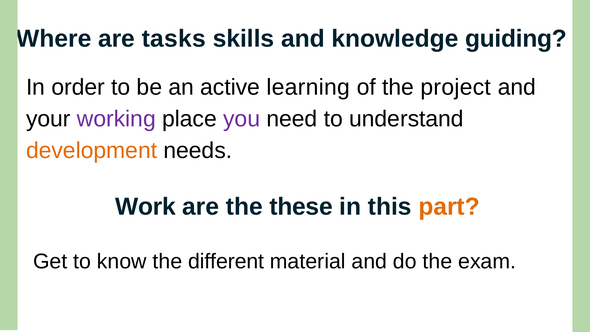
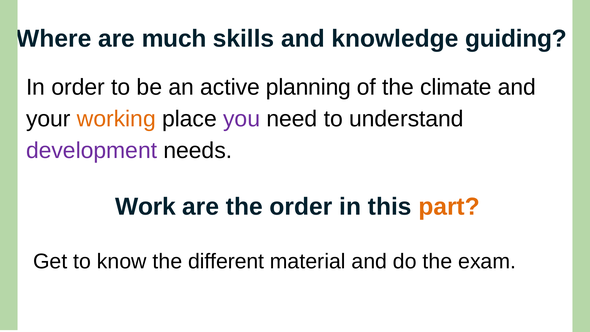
tasks: tasks -> much
learning: learning -> planning
project: project -> climate
working colour: purple -> orange
development colour: orange -> purple
the these: these -> order
